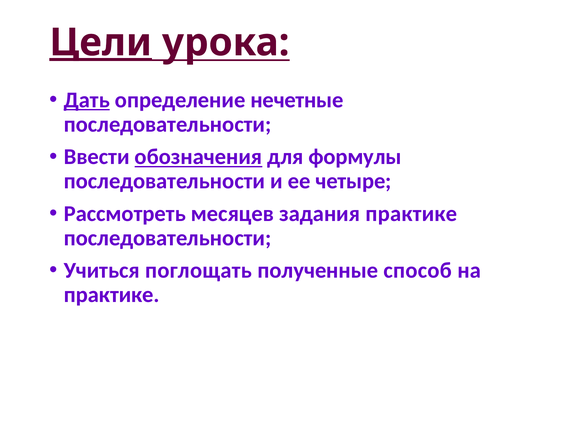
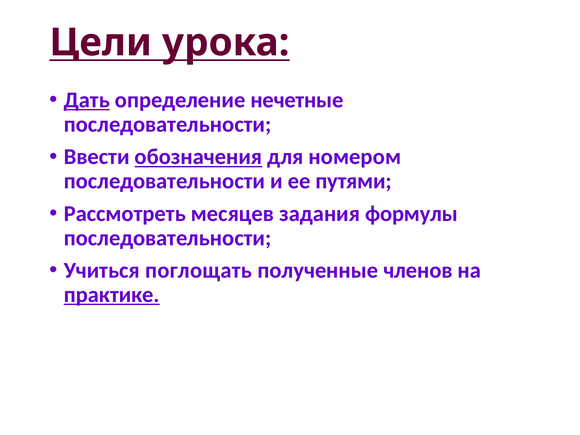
Цели underline: present -> none
формулы: формулы -> номером
четыре: четыре -> путями
задания практике: практике -> формулы
способ: способ -> членов
практике at (112, 295) underline: none -> present
